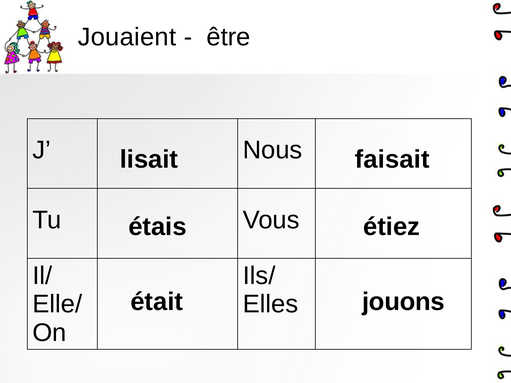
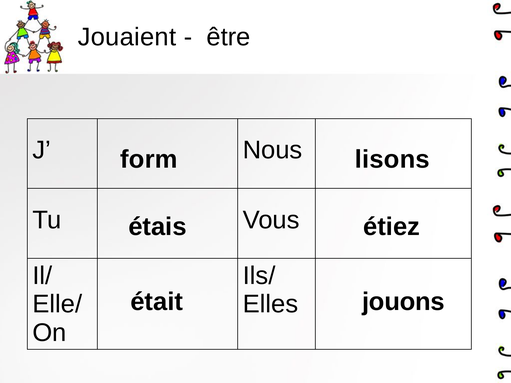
lisait: lisait -> form
faisait: faisait -> lisons
